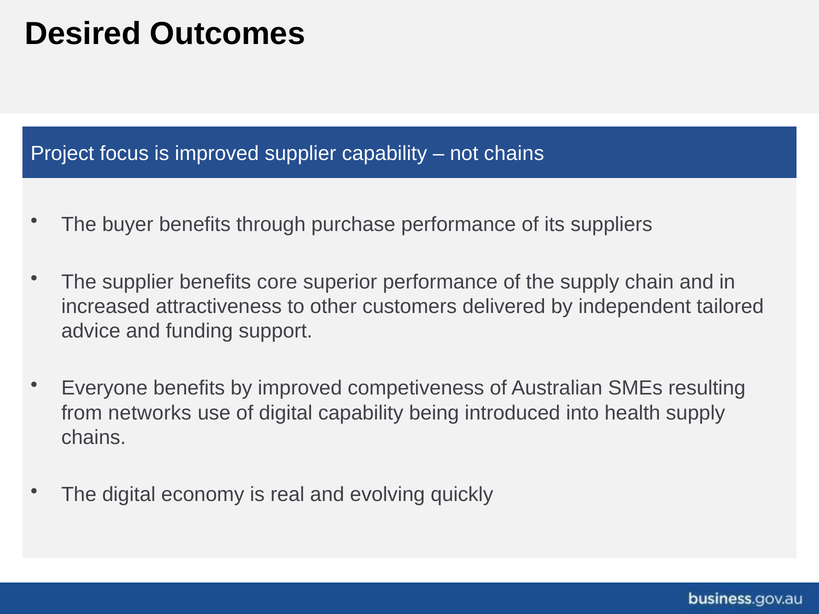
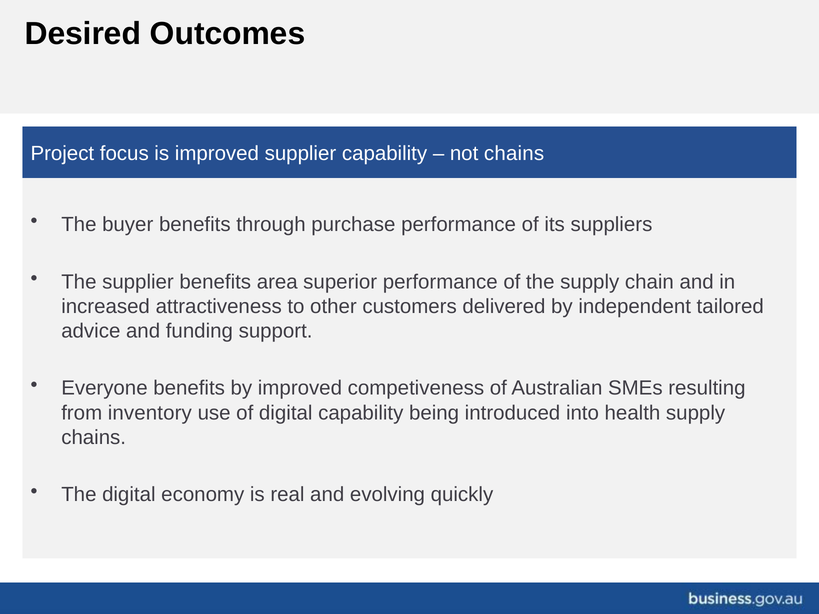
core: core -> area
networks: networks -> inventory
